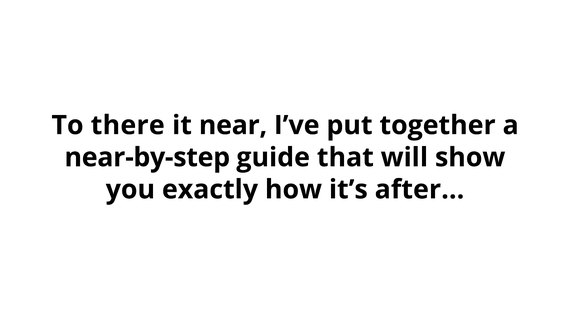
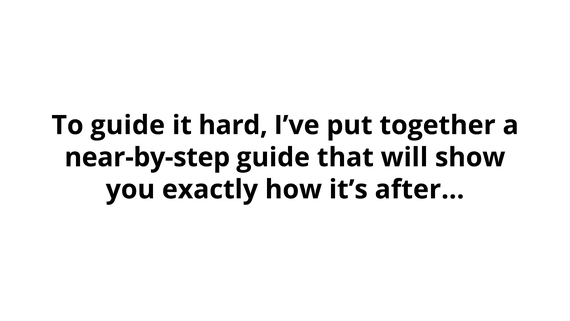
To there: there -> guide
near: near -> hard
